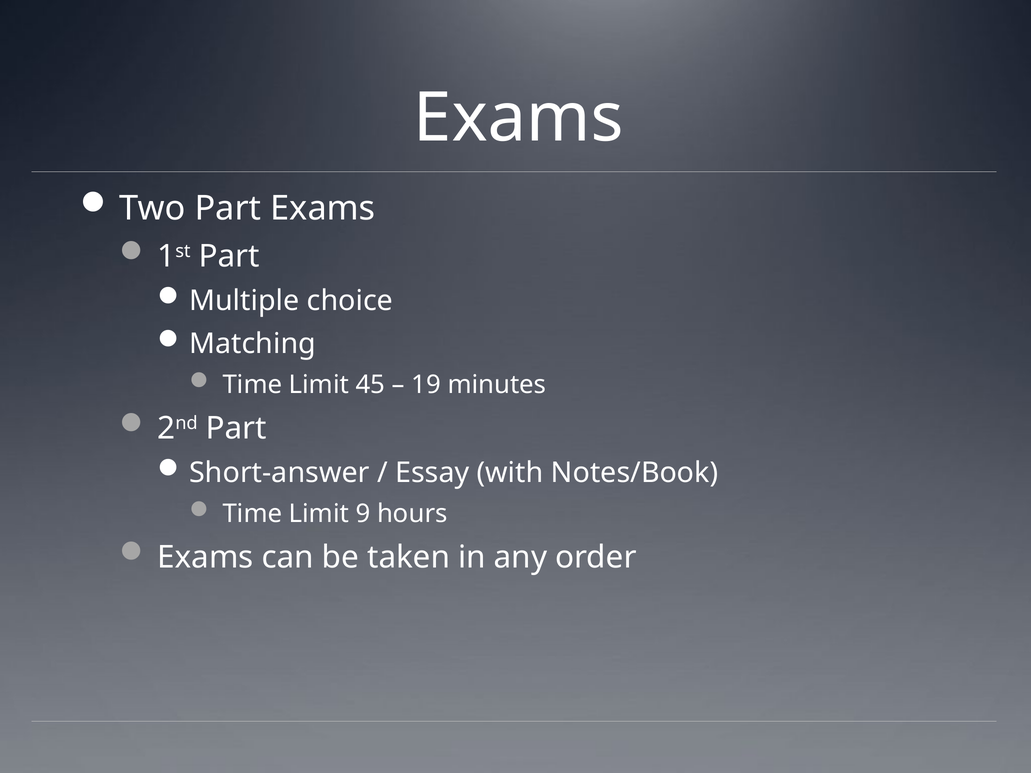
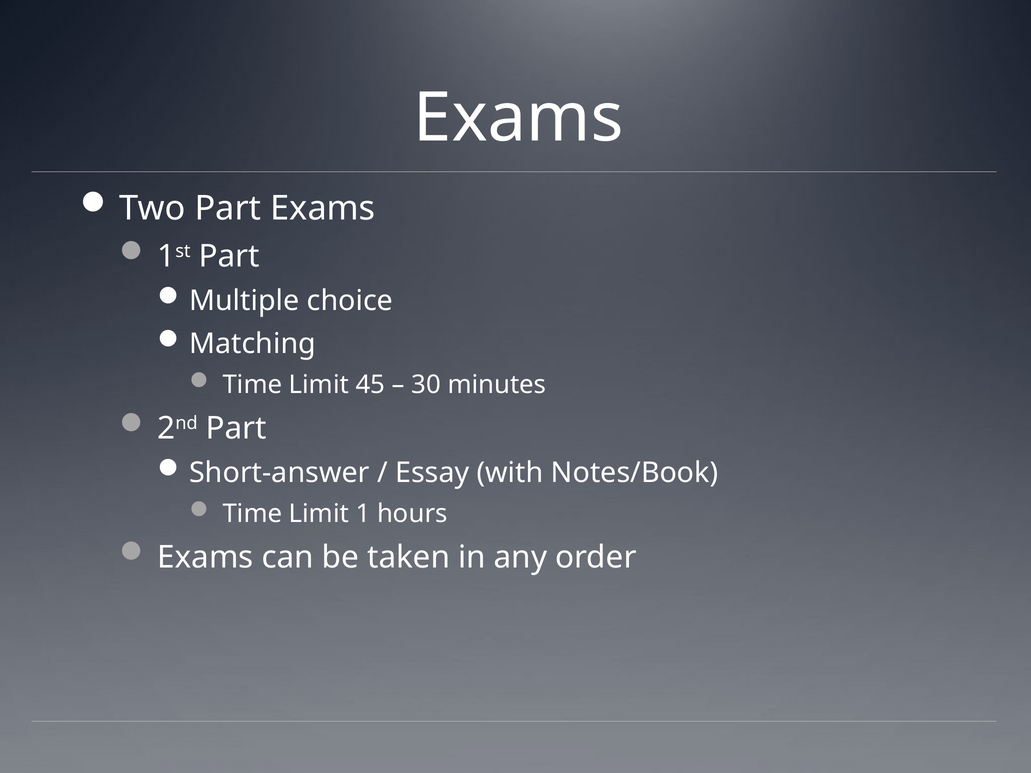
19: 19 -> 30
9: 9 -> 1
